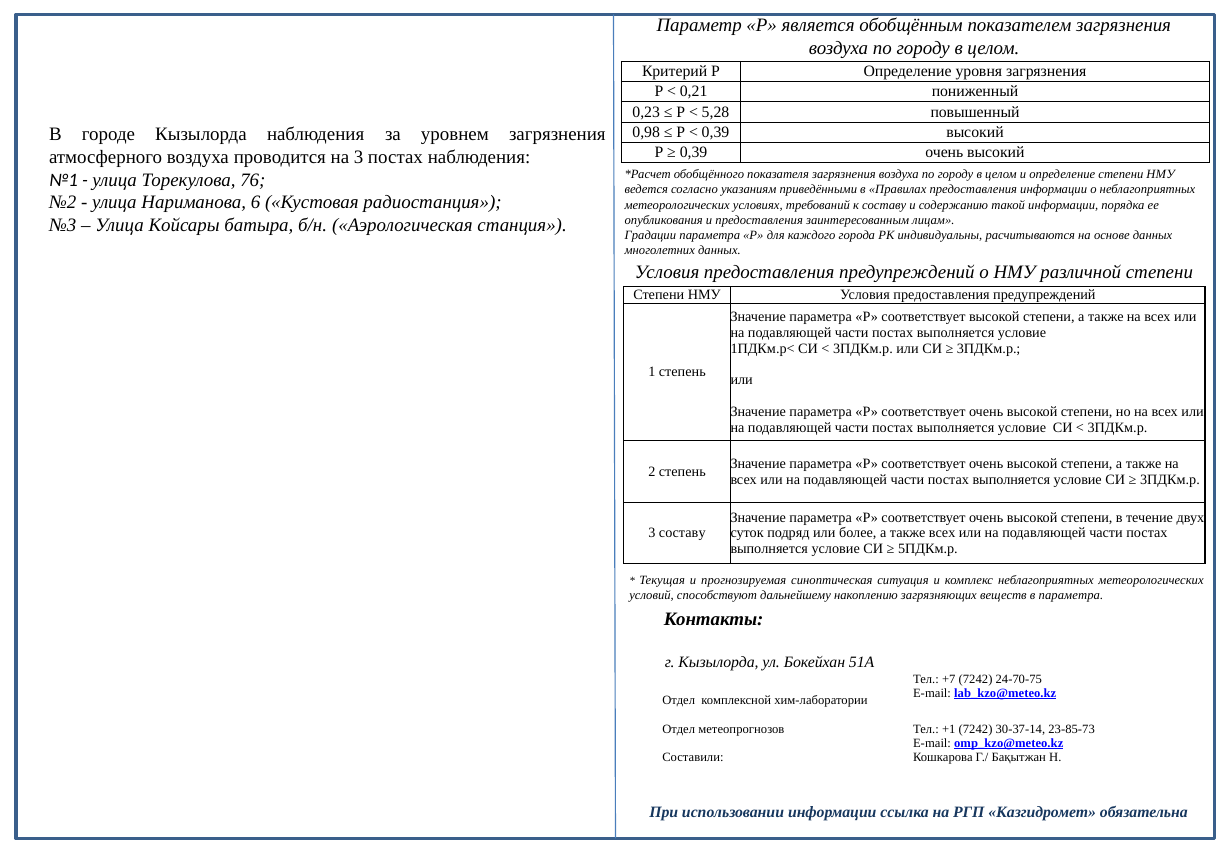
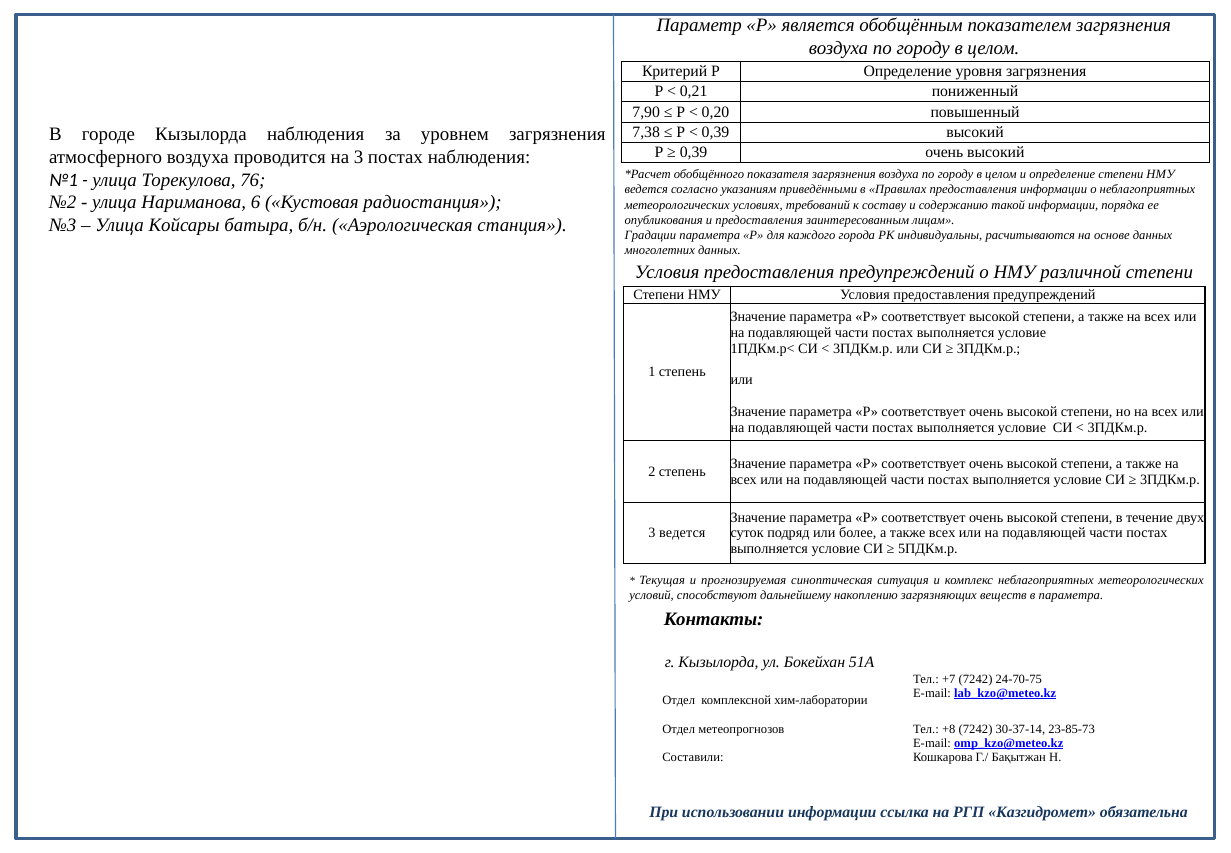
0,23: 0,23 -> 7,90
5,28: 5,28 -> 0,20
0,98: 0,98 -> 7,38
3 составу: составу -> ведется
+1: +1 -> +8
